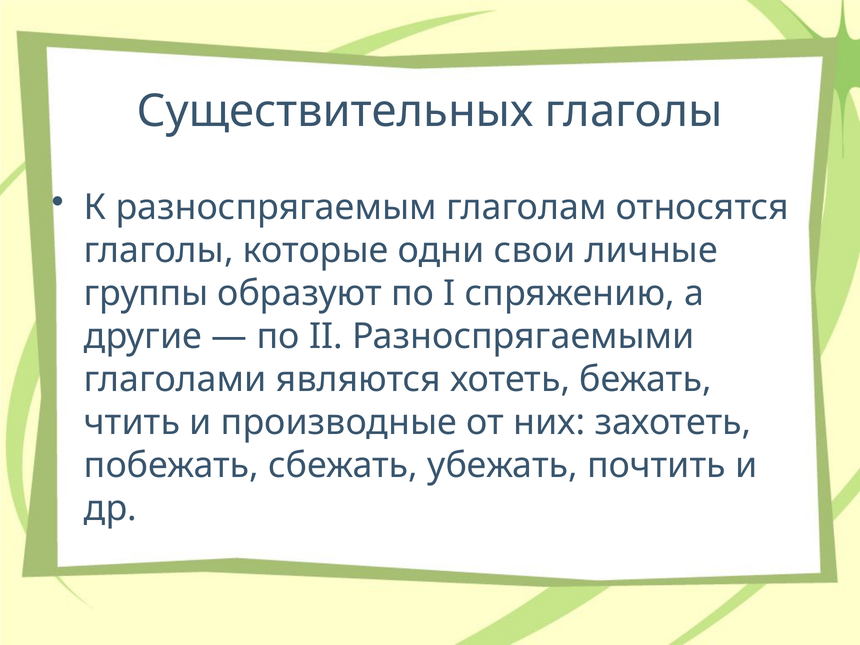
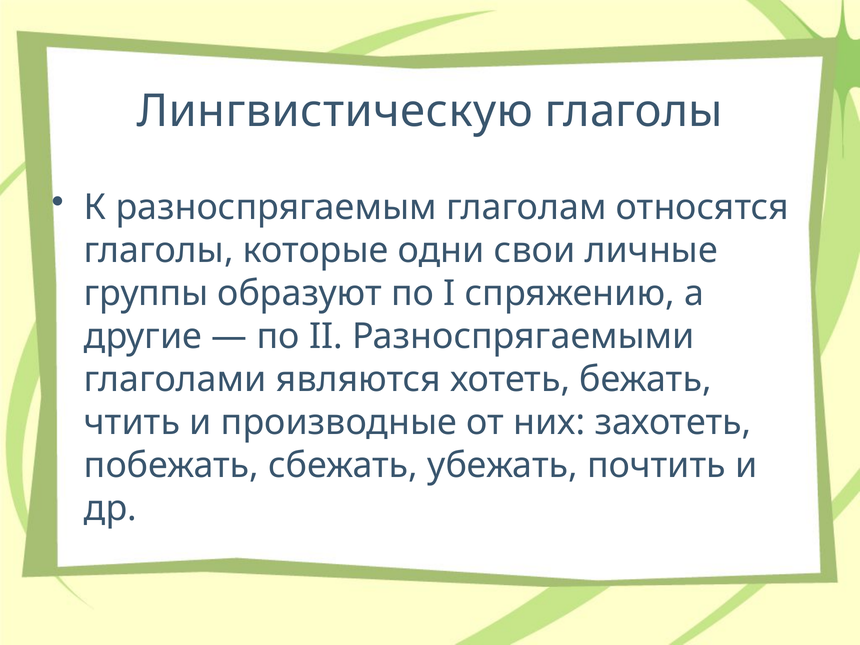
Существительных: Существительных -> Лингвистическую
